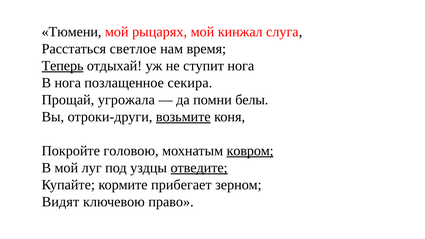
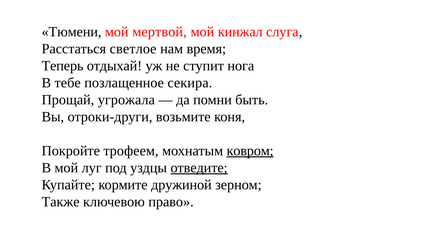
рыцарях: рыцарях -> мертвой
Теперь underline: present -> none
В нога: нога -> тебе
белы: белы -> быть
возьмите underline: present -> none
головою: головою -> трофеем
прибегает: прибегает -> дружиной
Видят: Видят -> Также
